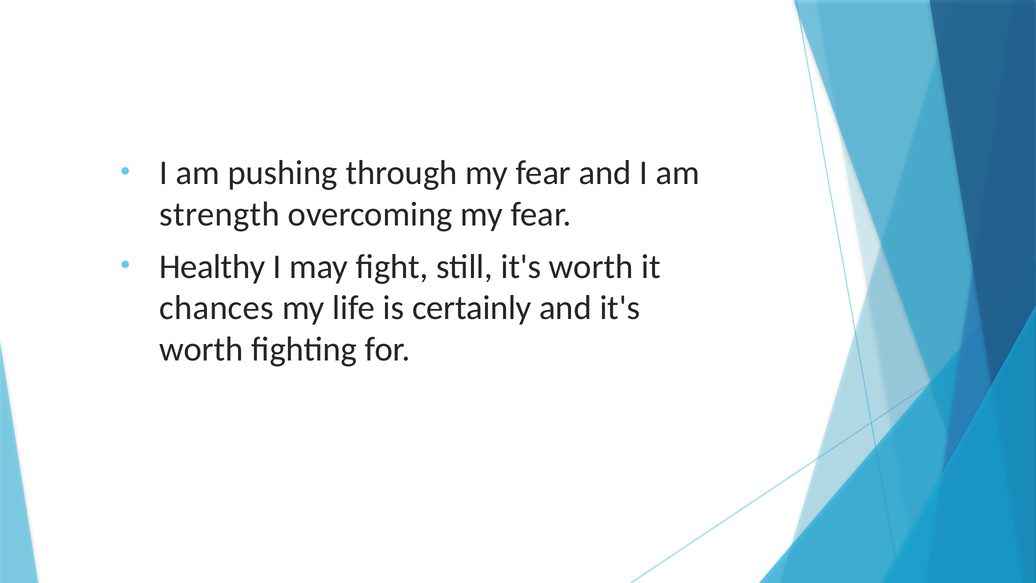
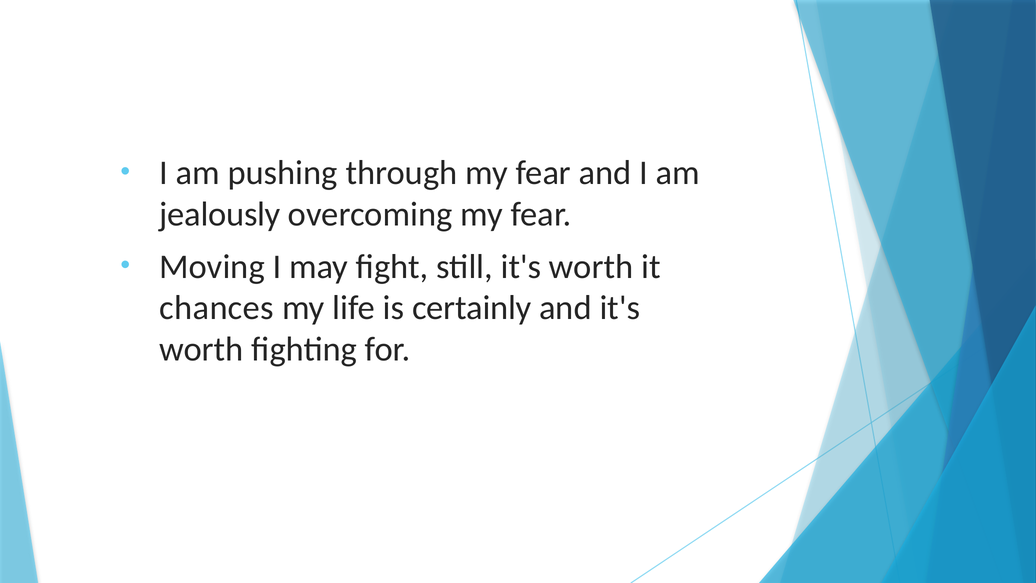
strength: strength -> jealously
Healthy: Healthy -> Moving
